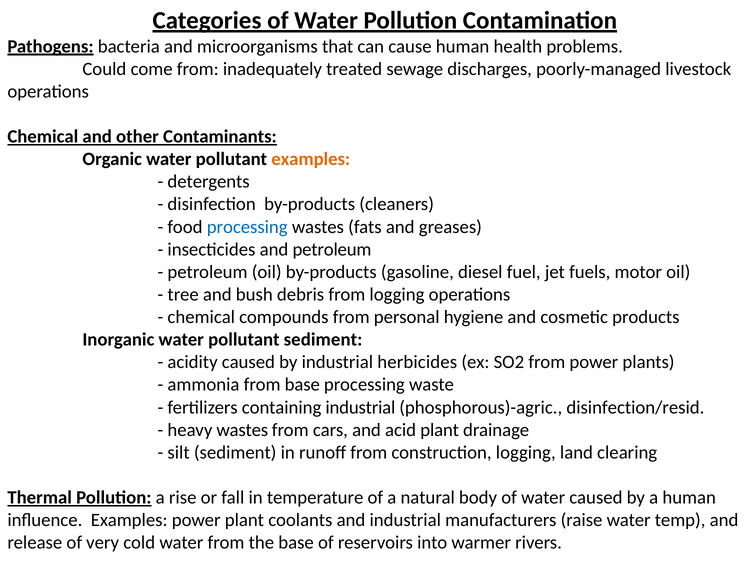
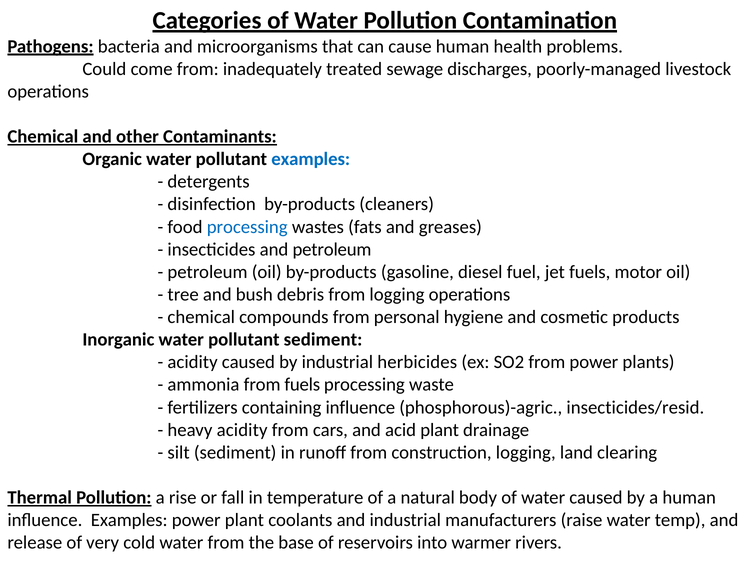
examples at (311, 159) colour: orange -> blue
from base: base -> fuels
containing industrial: industrial -> influence
disinfection/resid: disinfection/resid -> insecticides/resid
heavy wastes: wastes -> acidity
